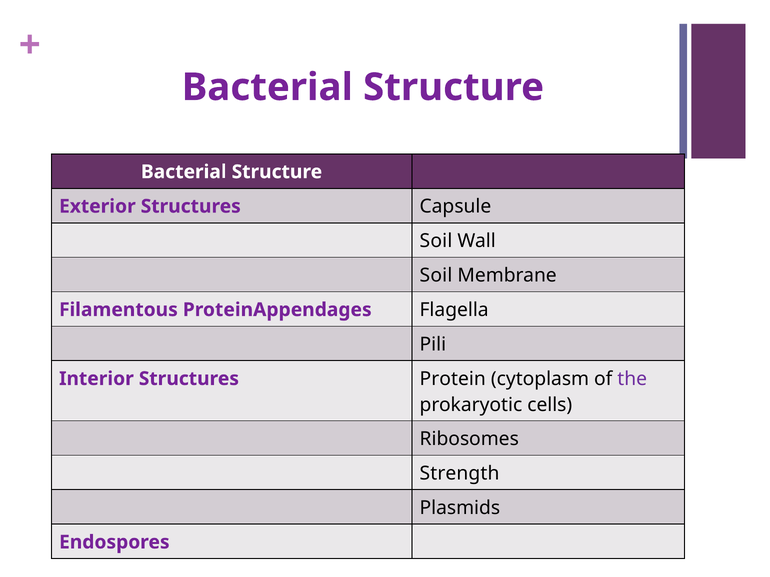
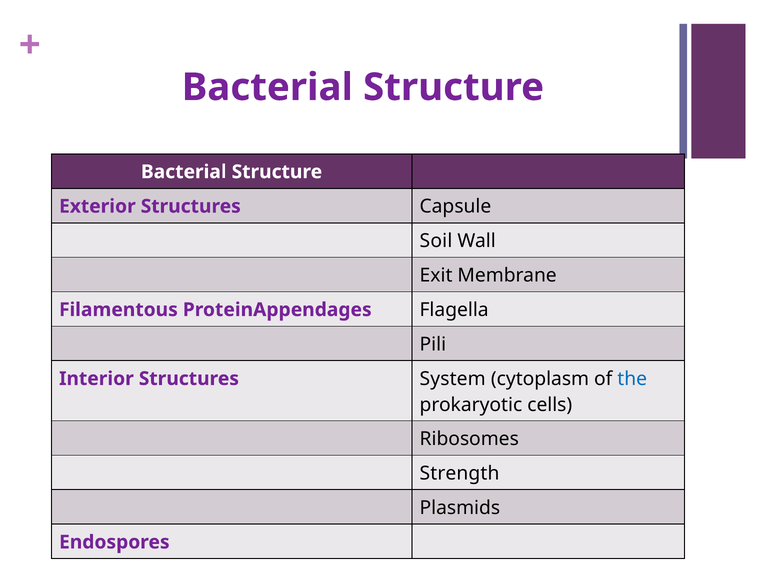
Soil at (436, 276): Soil -> Exit
Protein: Protein -> System
the colour: purple -> blue
